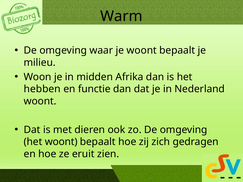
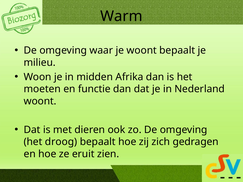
hebben: hebben -> moeten
het woont: woont -> droog
